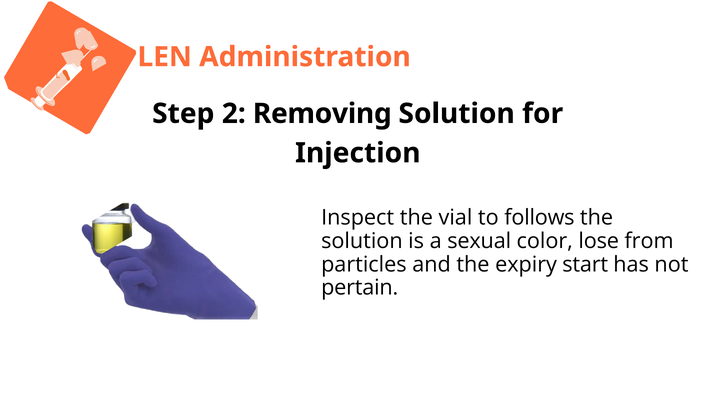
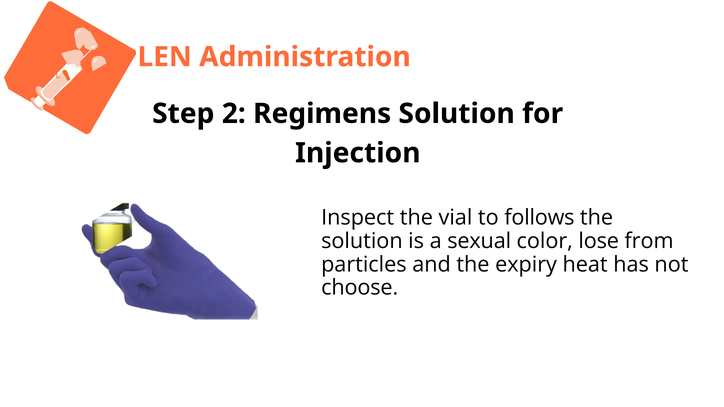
Removing: Removing -> Regimens
start: start -> heat
pertain: pertain -> choose
